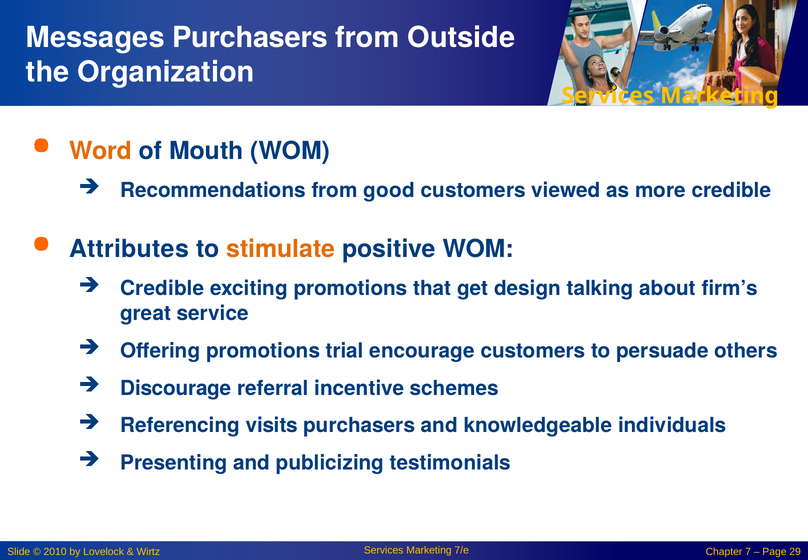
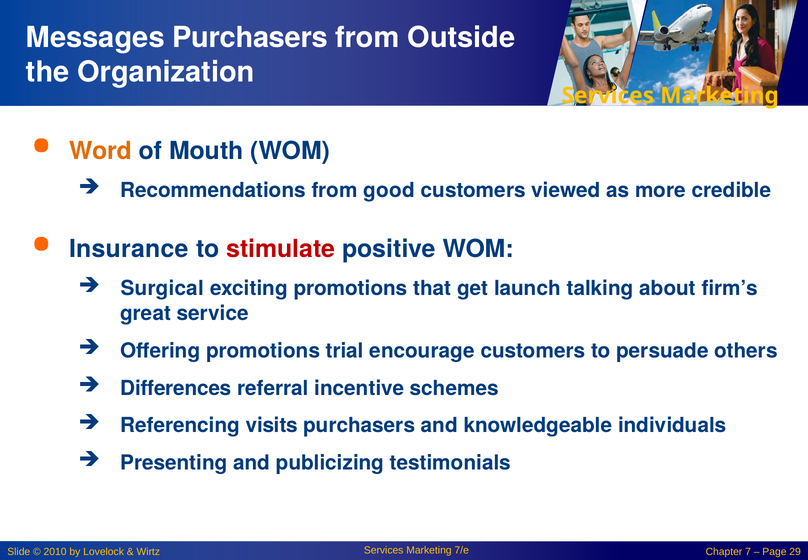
Attributes: Attributes -> Insurance
stimulate colour: orange -> red
Credible at (162, 288): Credible -> Surgical
design: design -> launch
Discourage: Discourage -> Differences
